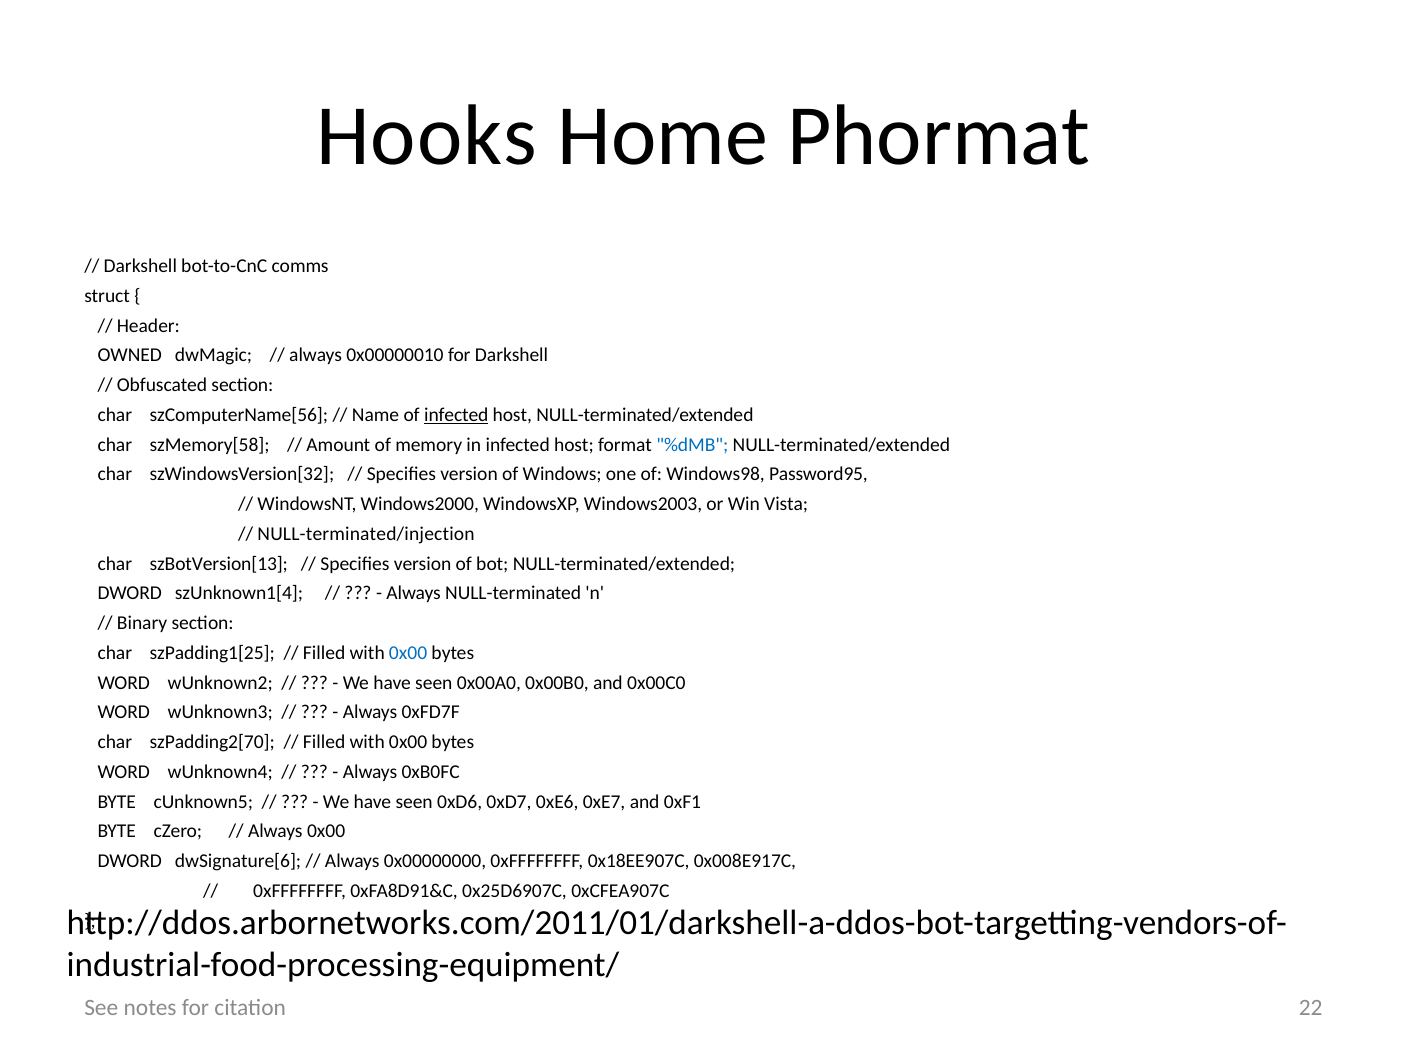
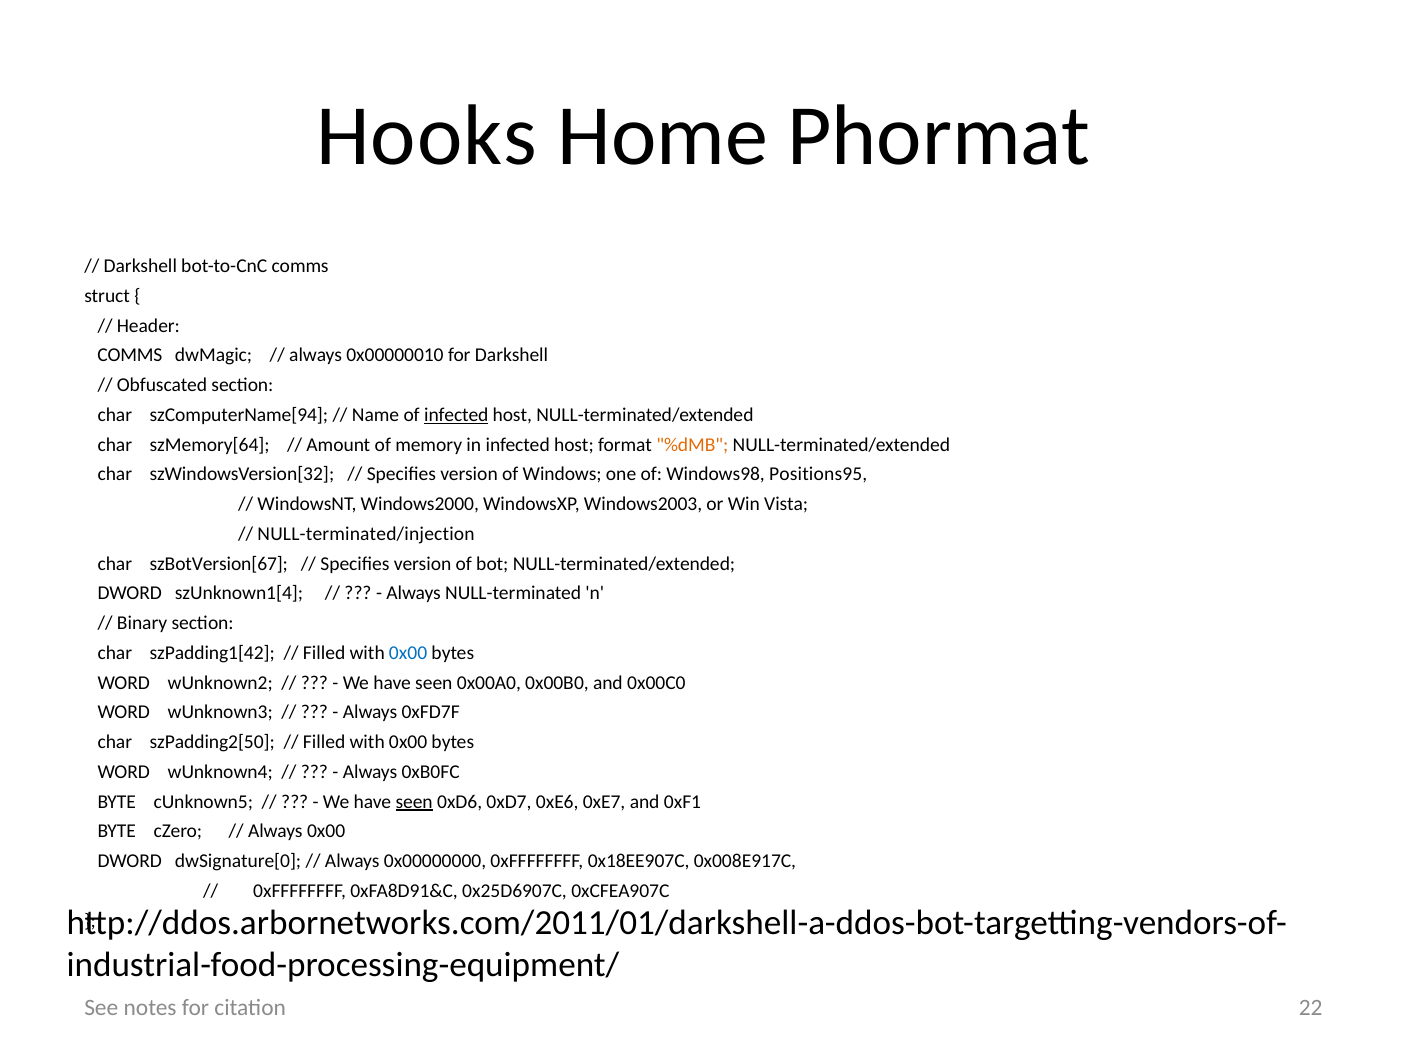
OWNED at (130, 356): OWNED -> COMMS
szComputerName[56: szComputerName[56 -> szComputerName[94
szMemory[58: szMemory[58 -> szMemory[64
%dMB colour: blue -> orange
Password95: Password95 -> Positions95
szBotVersion[13: szBotVersion[13 -> szBotVersion[67
szPadding1[25: szPadding1[25 -> szPadding1[42
szPadding2[70: szPadding2[70 -> szPadding2[50
seen at (414, 802) underline: none -> present
dwSignature[6: dwSignature[6 -> dwSignature[0
